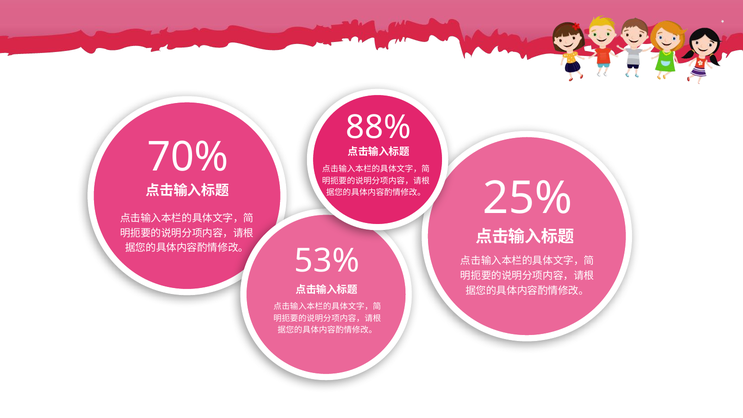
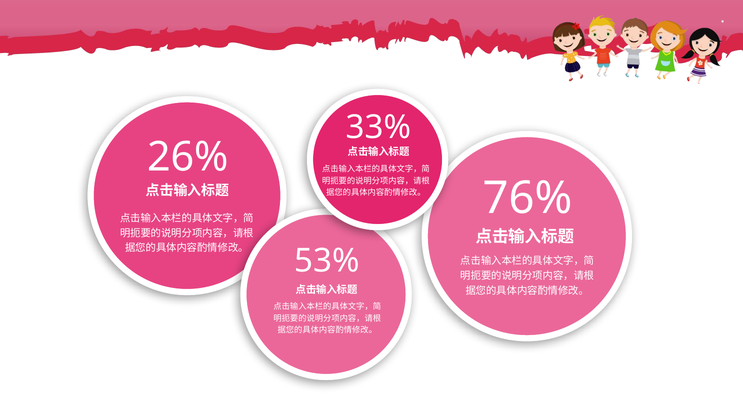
88%: 88% -> 33%
70%: 70% -> 26%
25%: 25% -> 76%
